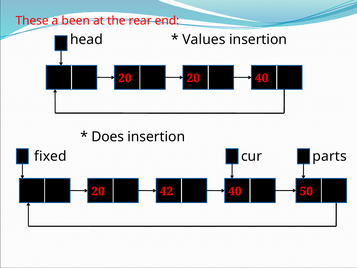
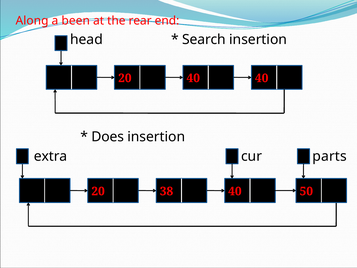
These: These -> Along
Values: Values -> Search
20 20: 20 -> 40
fixed: fixed -> extra
42: 42 -> 38
